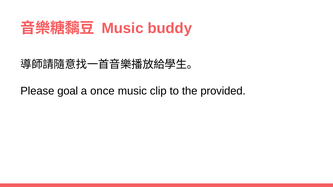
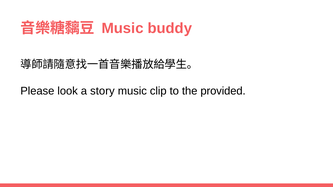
goal: goal -> look
once: once -> story
